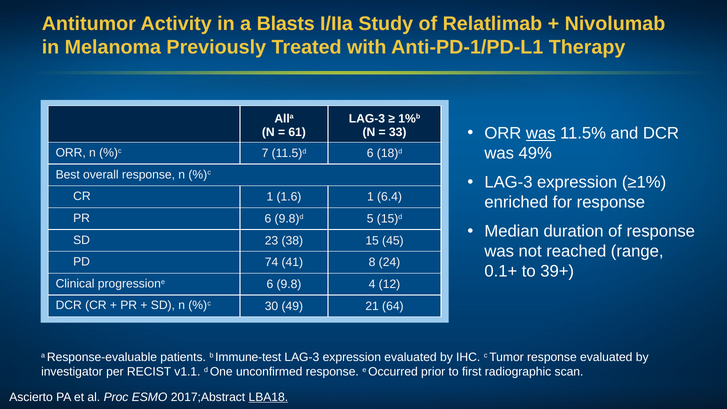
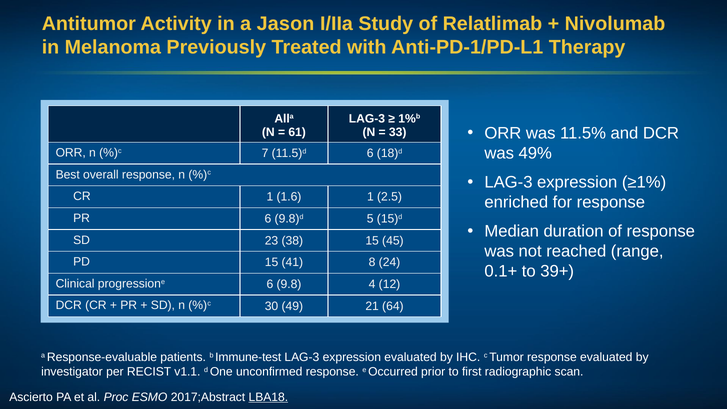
Blasts: Blasts -> Jason
was at (541, 133) underline: present -> none
6.4: 6.4 -> 2.5
PD 74: 74 -> 15
